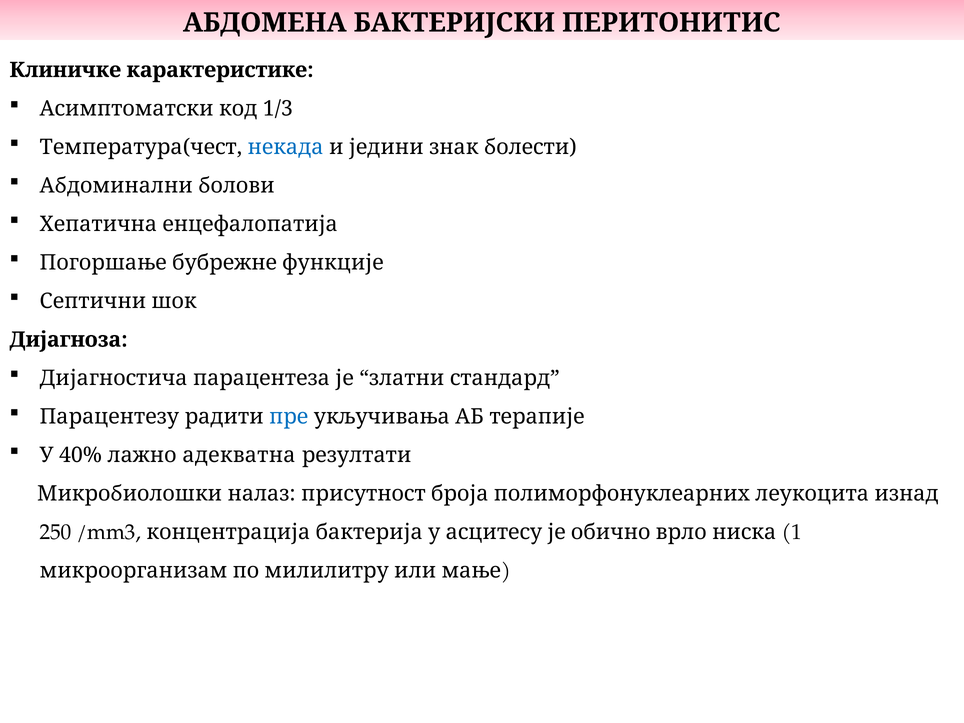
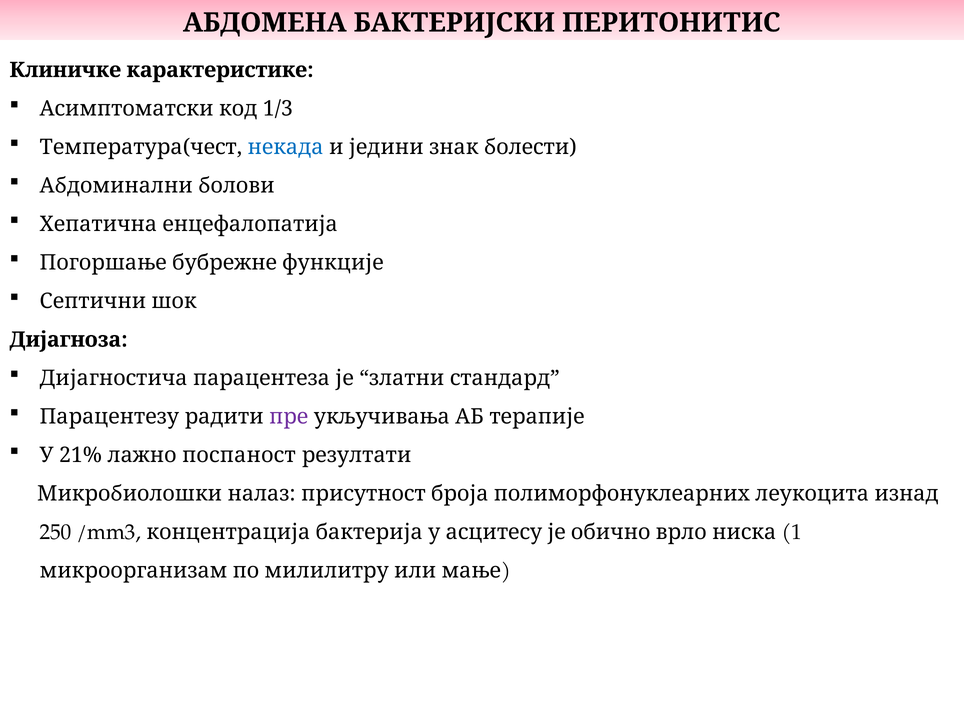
пре colour: blue -> purple
40%: 40% -> 21%
адекватна: адекватна -> поспаност
